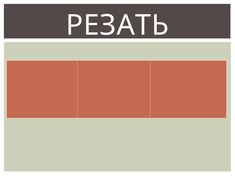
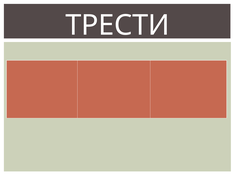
РЕЗАТЬ: РЕЗАТЬ -> ТРЕСТИ
